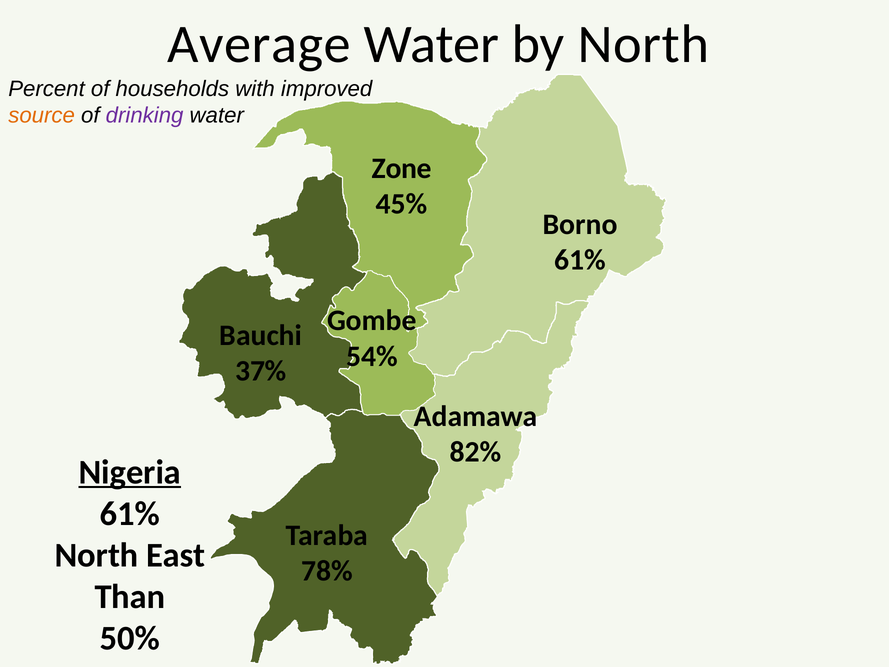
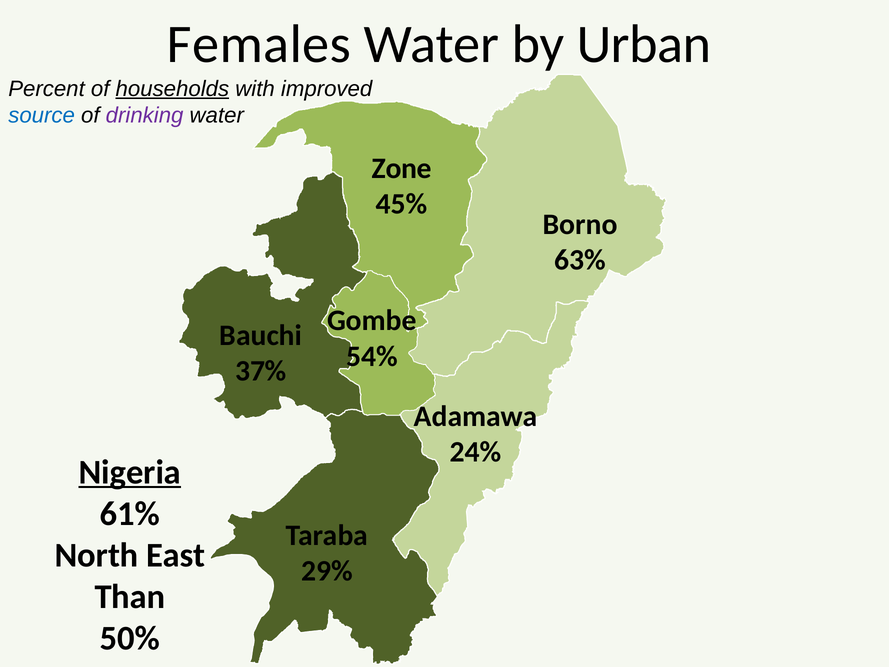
Average: Average -> Females
by North: North -> Urban
households underline: none -> present
source colour: orange -> blue
61% at (580, 260): 61% -> 63%
82%: 82% -> 24%
78%: 78% -> 29%
